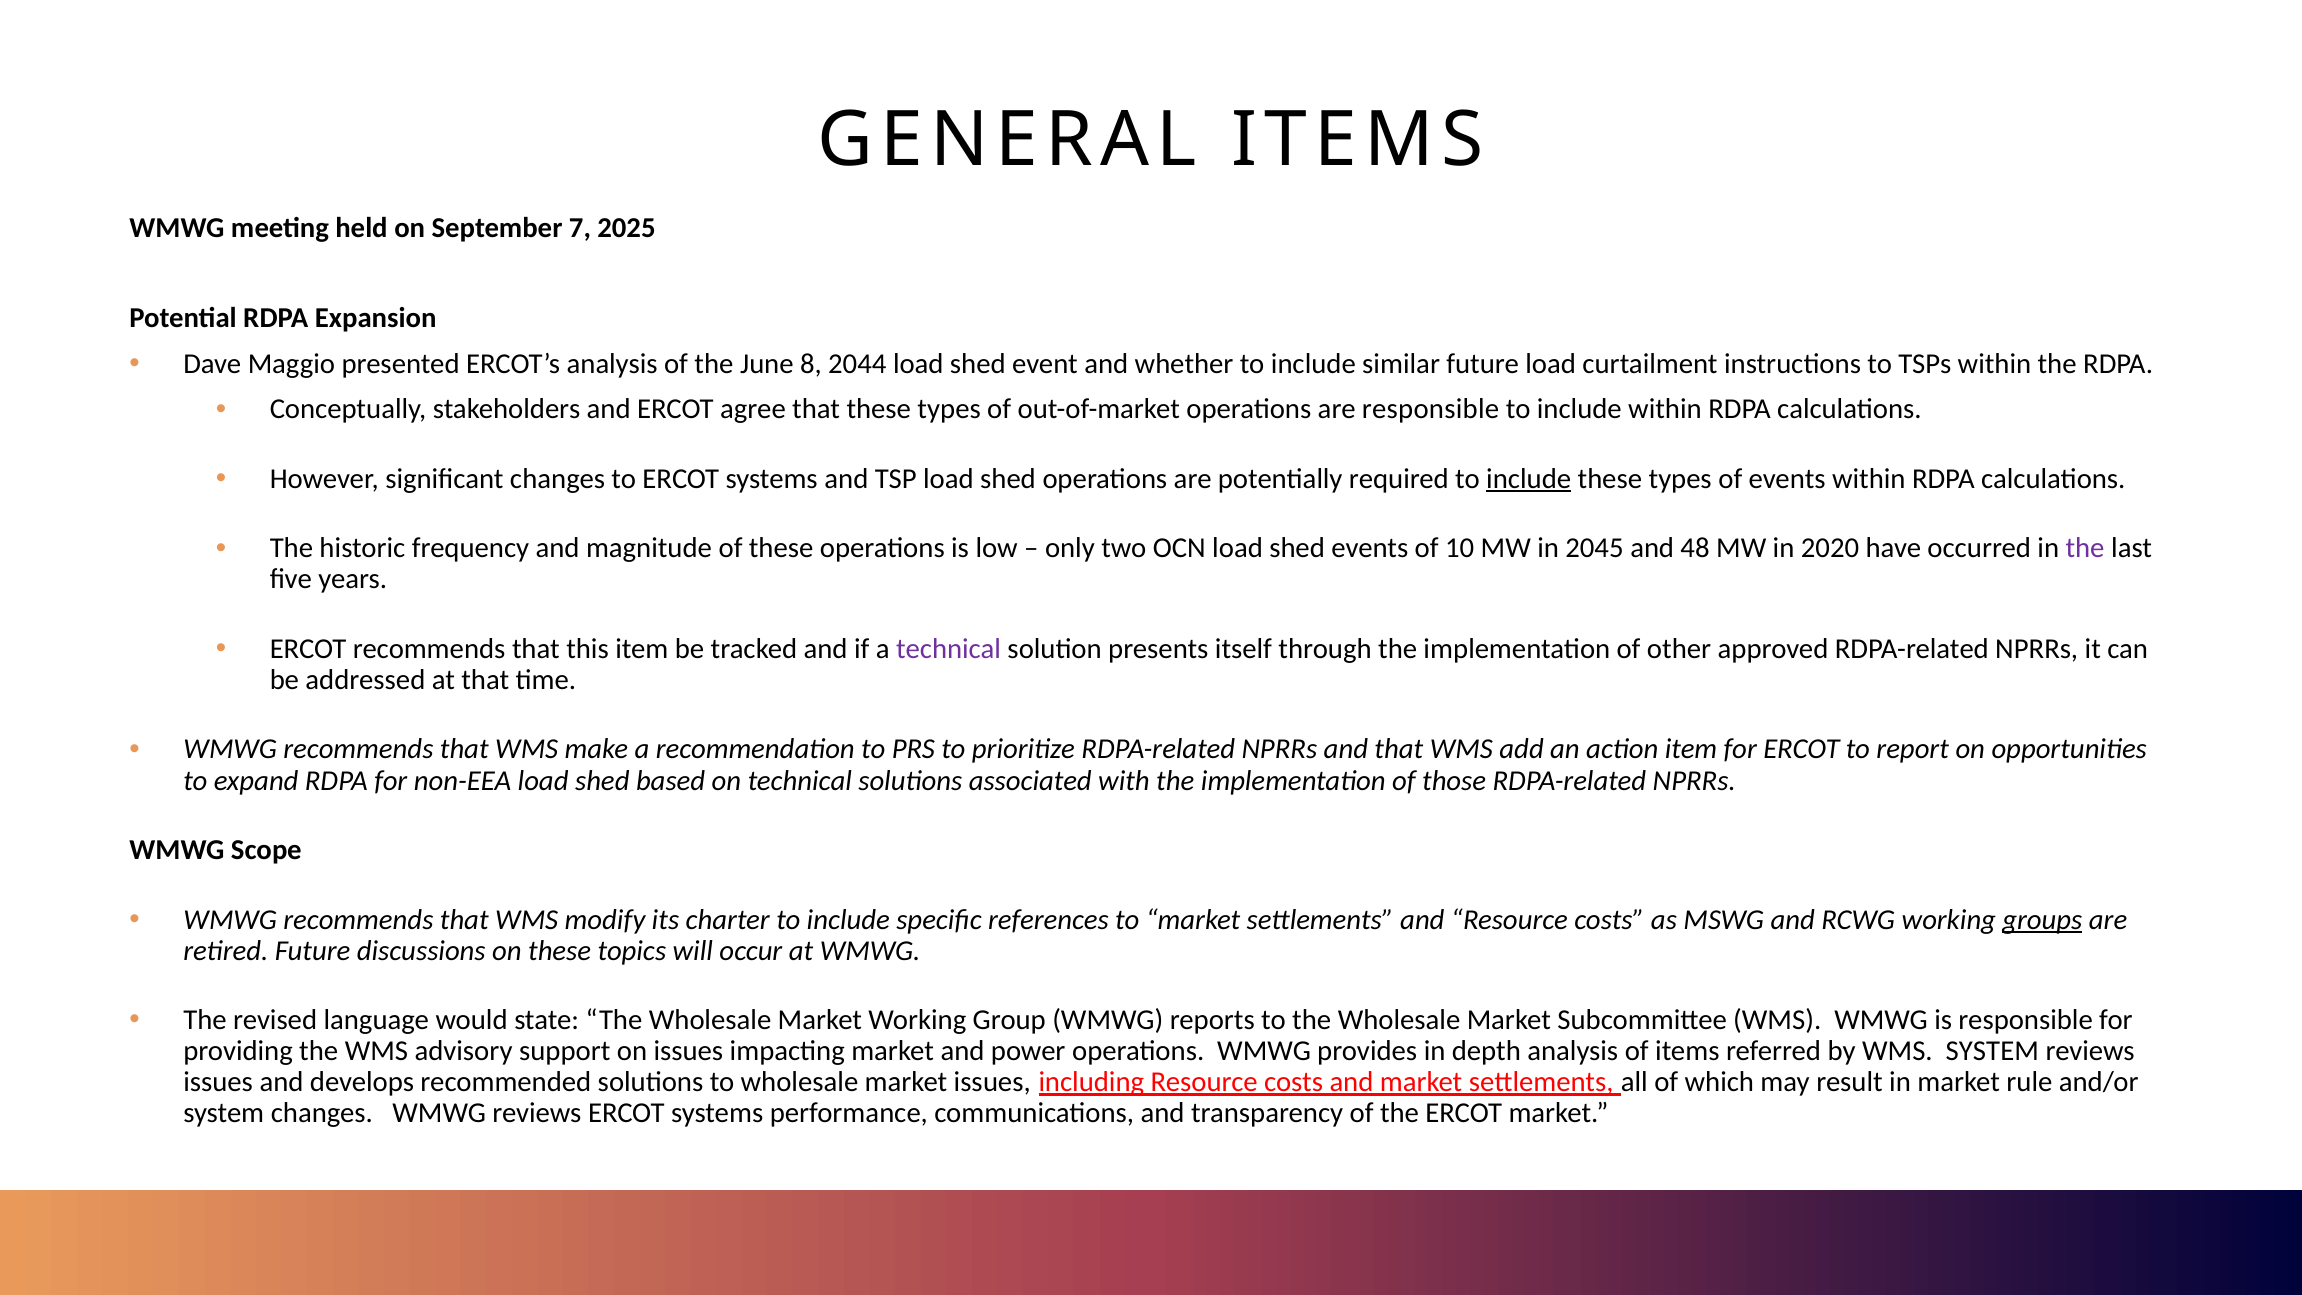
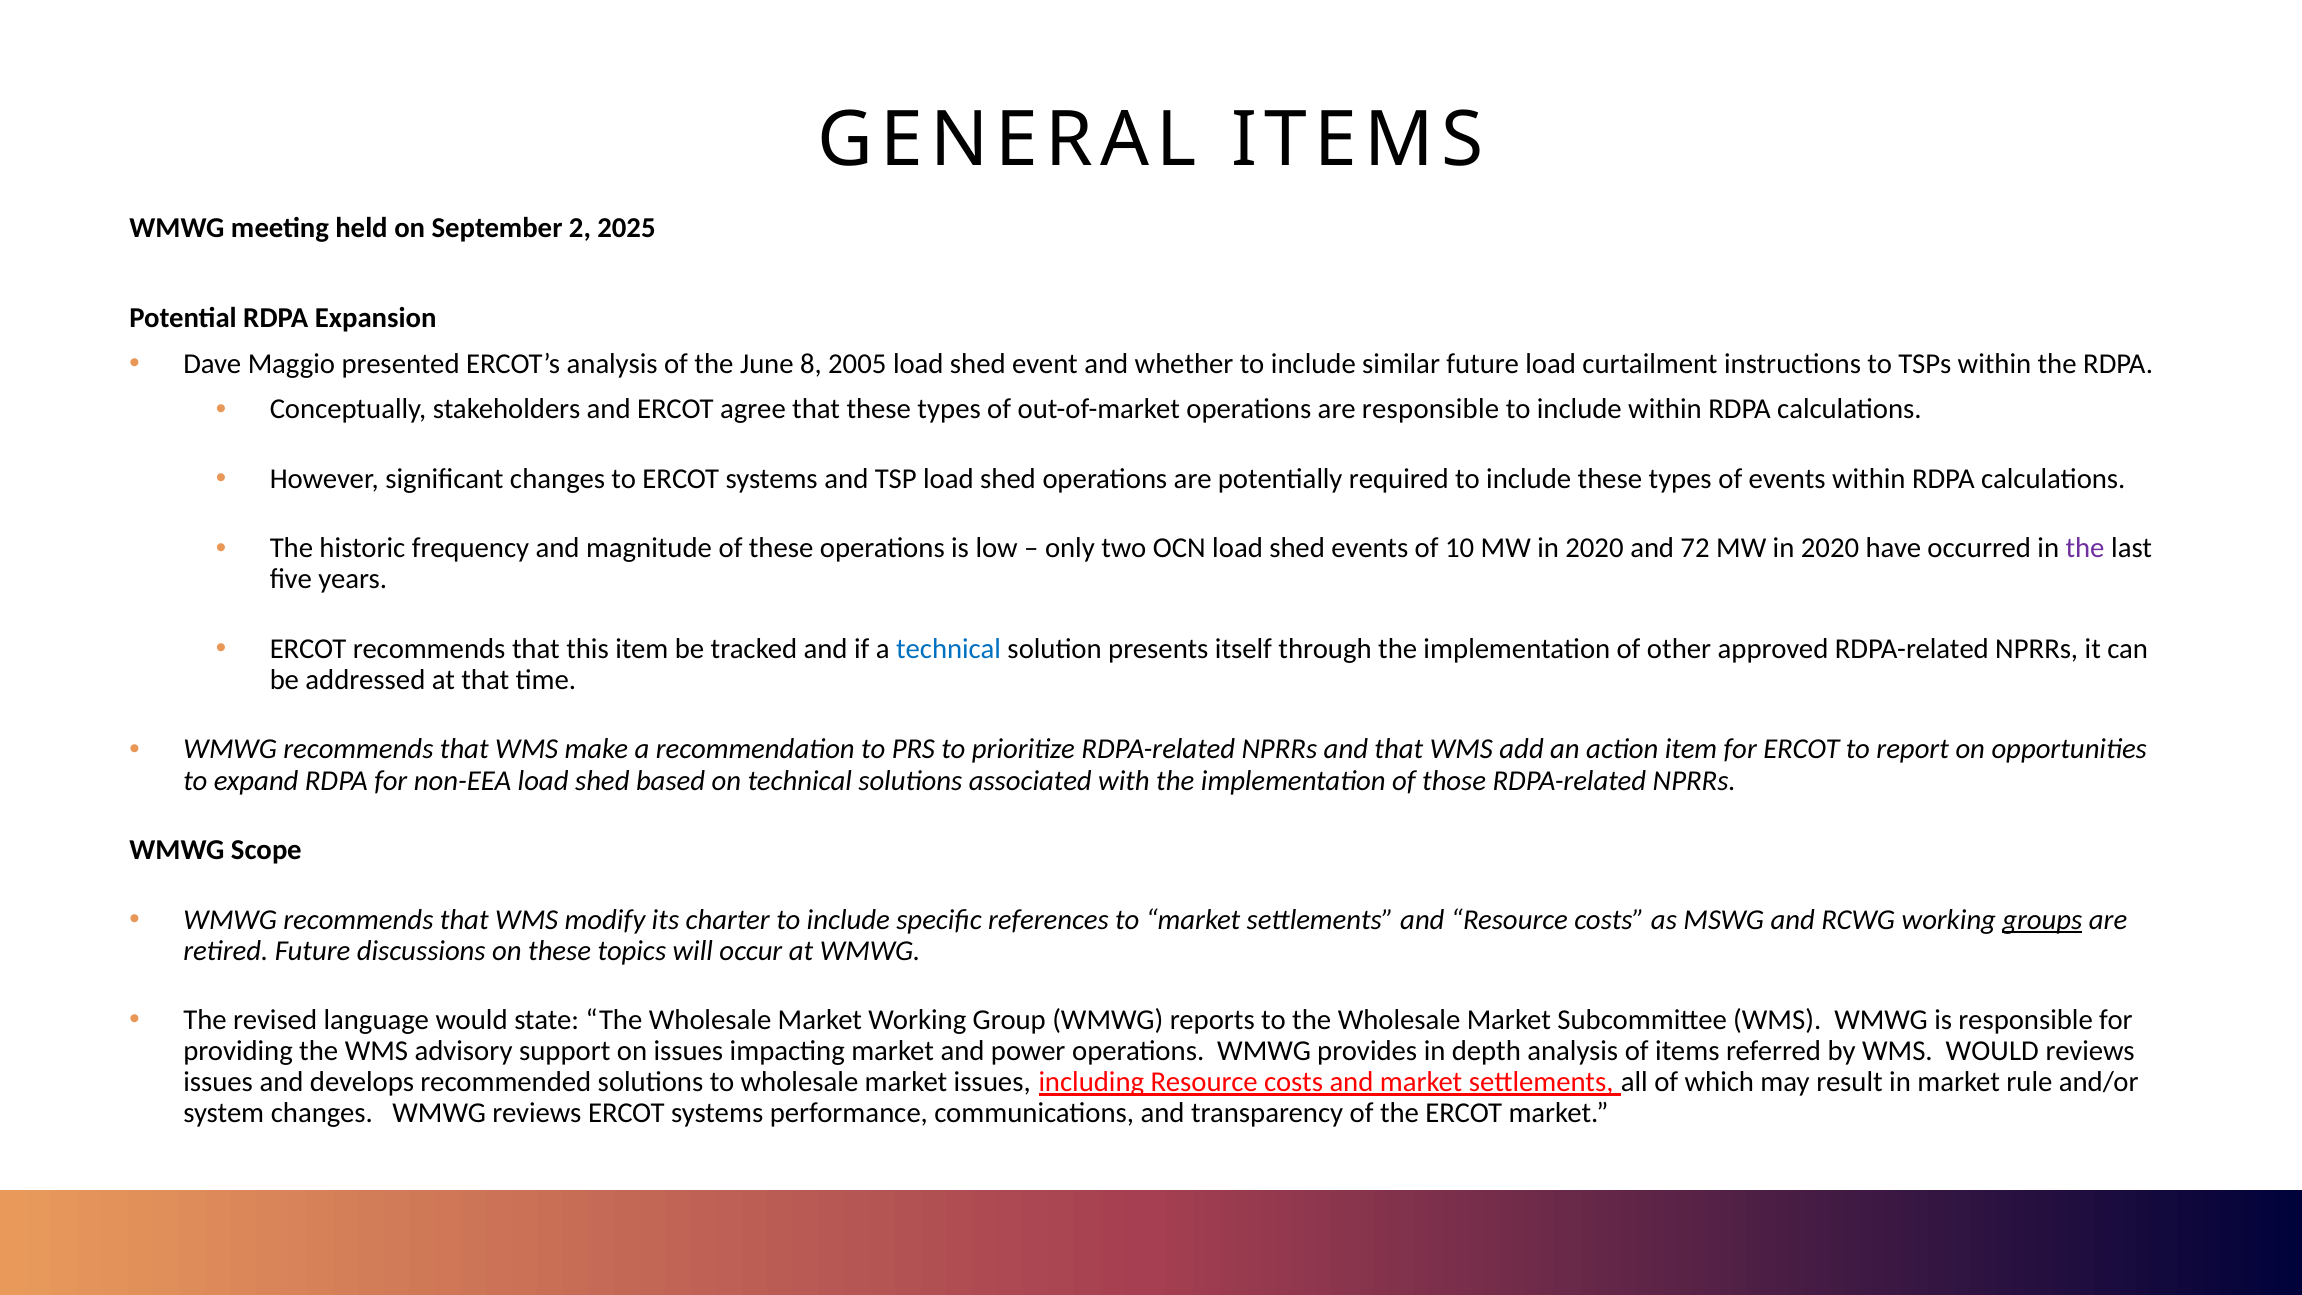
7: 7 -> 2
2044: 2044 -> 2005
include at (1529, 479) underline: present -> none
10 MW in 2045: 2045 -> 2020
48: 48 -> 72
technical at (949, 649) colour: purple -> blue
WMS SYSTEM: SYSTEM -> WOULD
